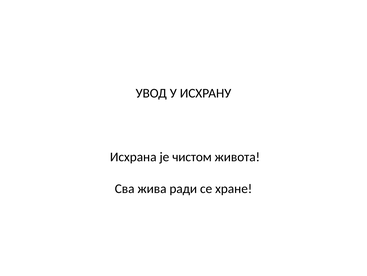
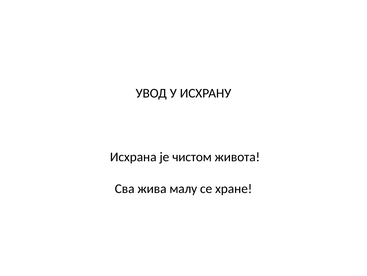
ради: ради -> малу
